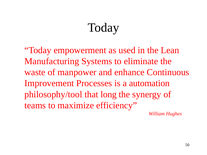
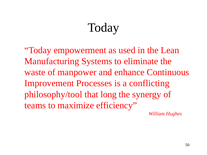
automation: automation -> conflicting
